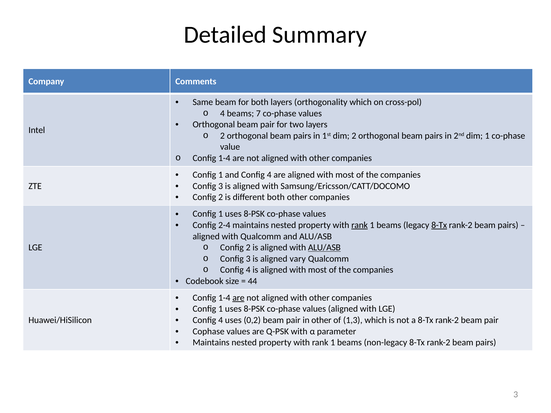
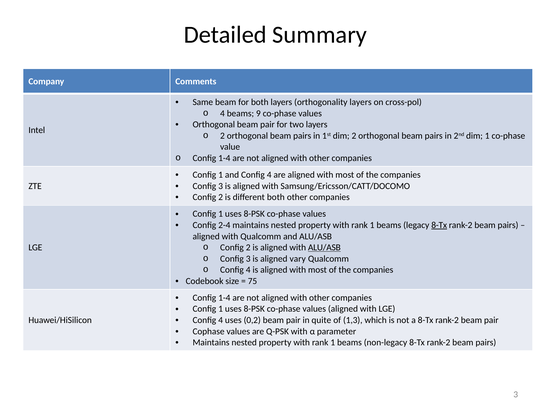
orthogonality which: which -> layers
7: 7 -> 9
rank at (360, 225) underline: present -> none
44: 44 -> 75
are at (239, 298) underline: present -> none
in other: other -> quite
